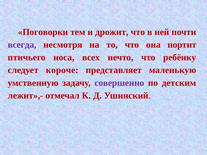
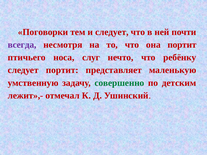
и дрожит: дрожит -> следует
всех: всех -> слуг
следует короче: короче -> портит
совершенно colour: purple -> green
